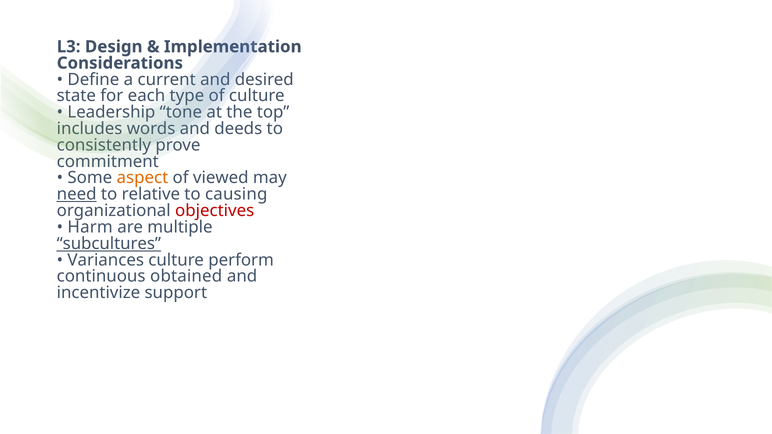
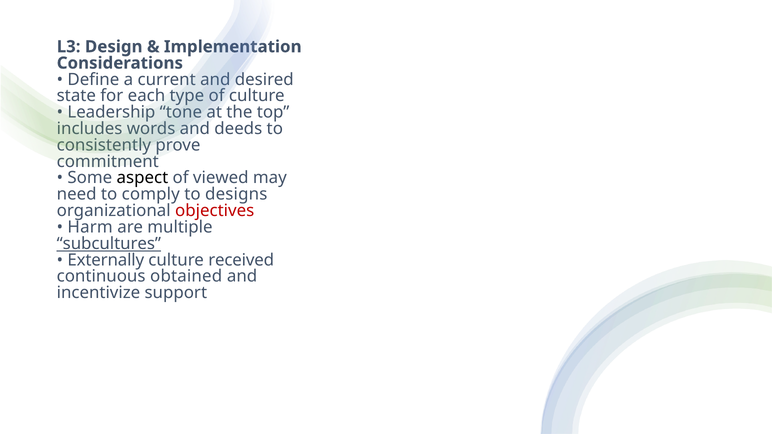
aspect colour: orange -> black
need underline: present -> none
relative: relative -> comply
causing: causing -> designs
Variances: Variances -> Externally
perform: perform -> received
